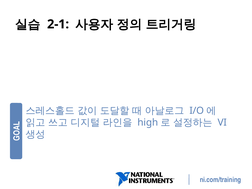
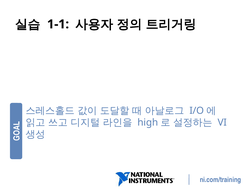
2-1: 2-1 -> 1-1
